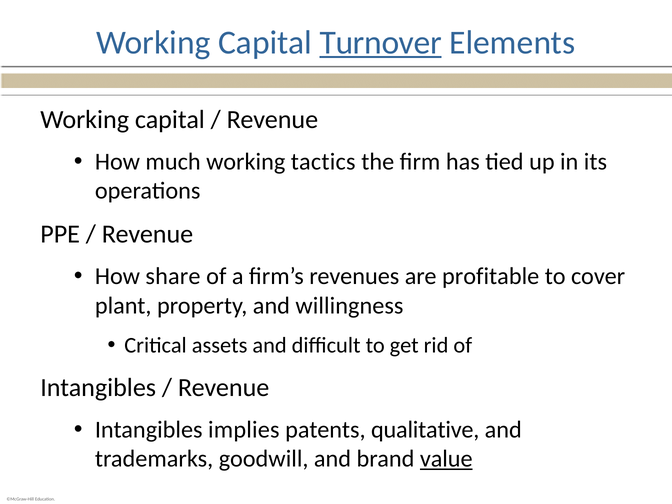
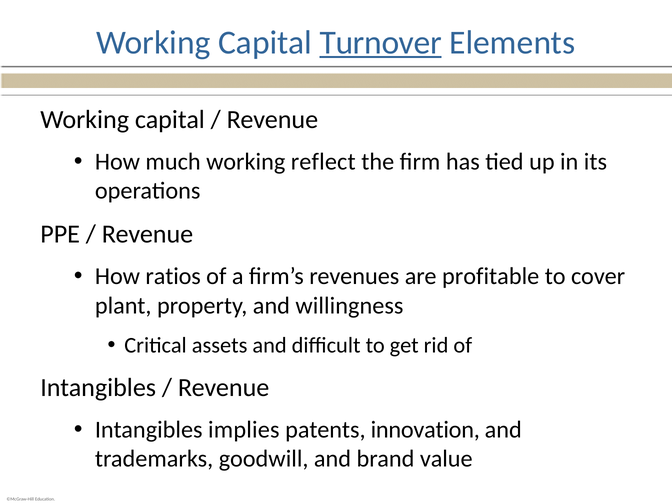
tactics: tactics -> reflect
share: share -> ratios
qualitative: qualitative -> innovation
value underline: present -> none
